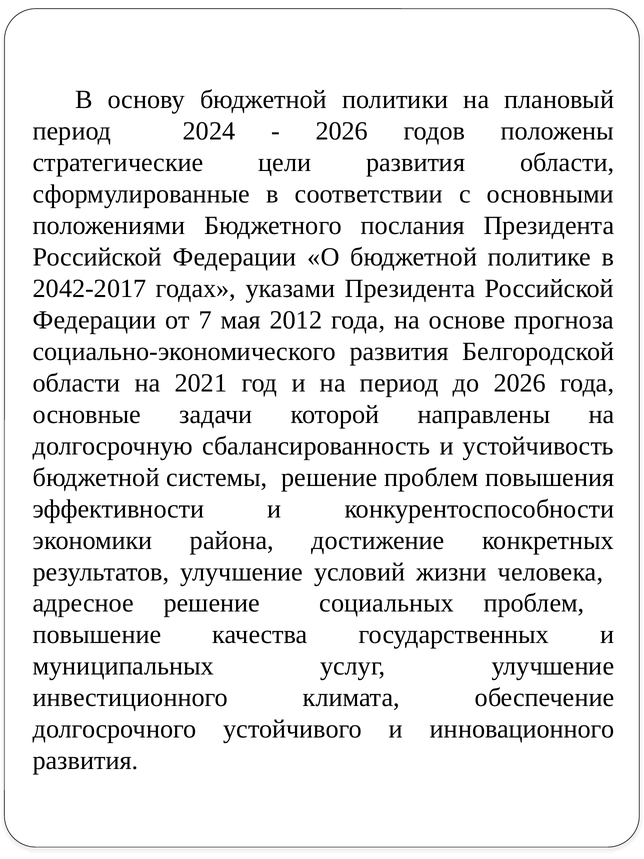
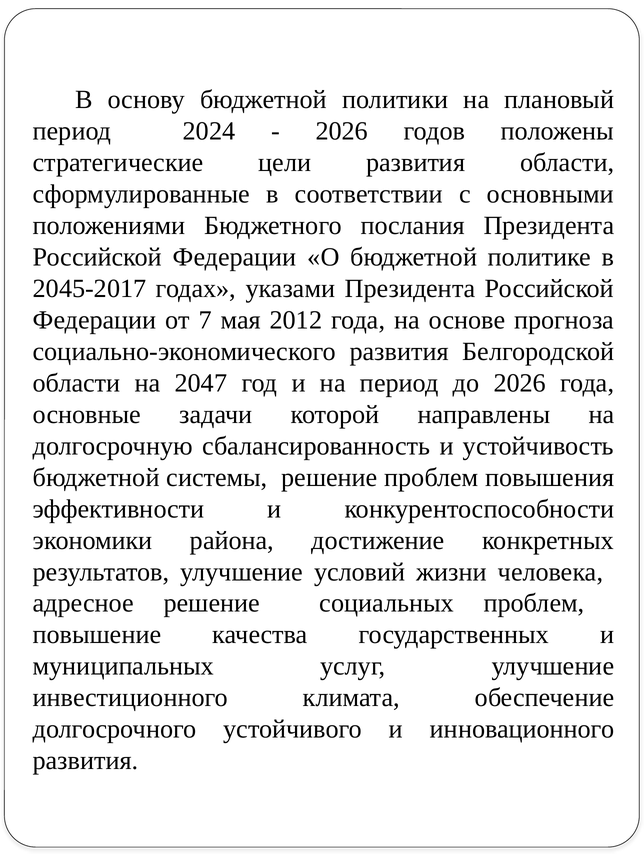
2042-2017: 2042-2017 -> 2045-2017
2021: 2021 -> 2047
